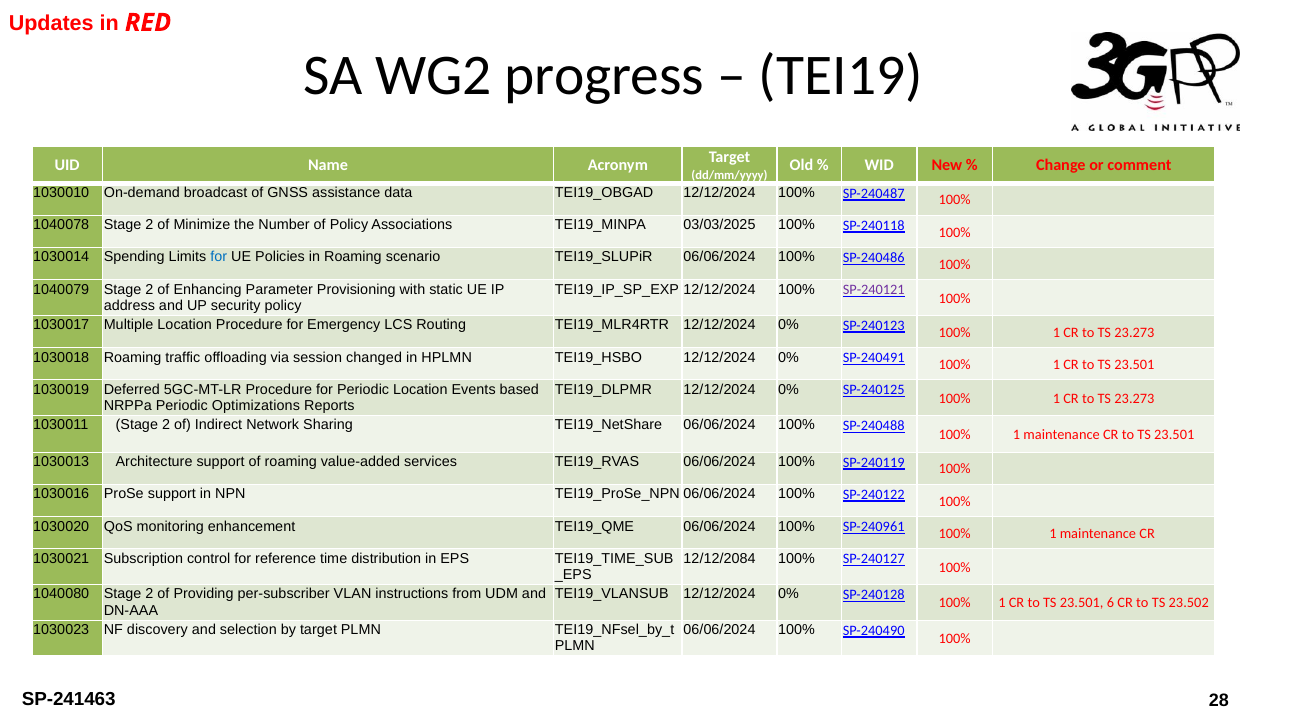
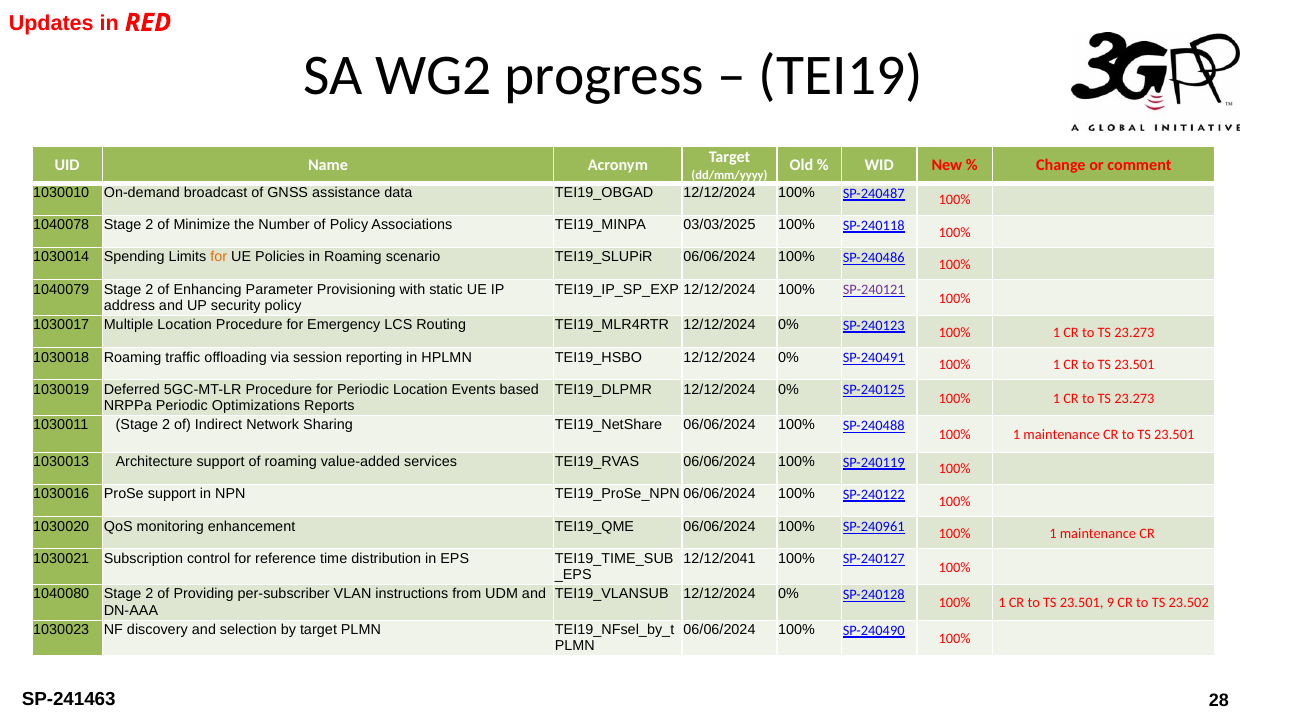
for at (219, 257) colour: blue -> orange
changed: changed -> reporting
12/12/2084: 12/12/2084 -> 12/12/2041
6: 6 -> 9
